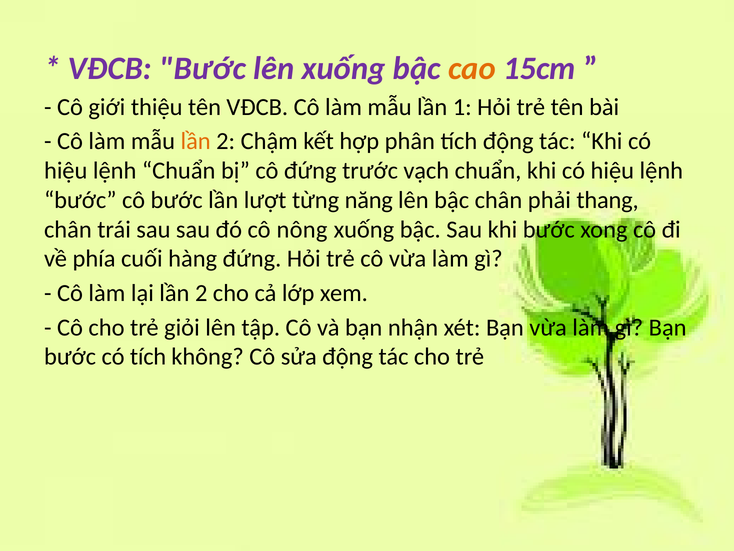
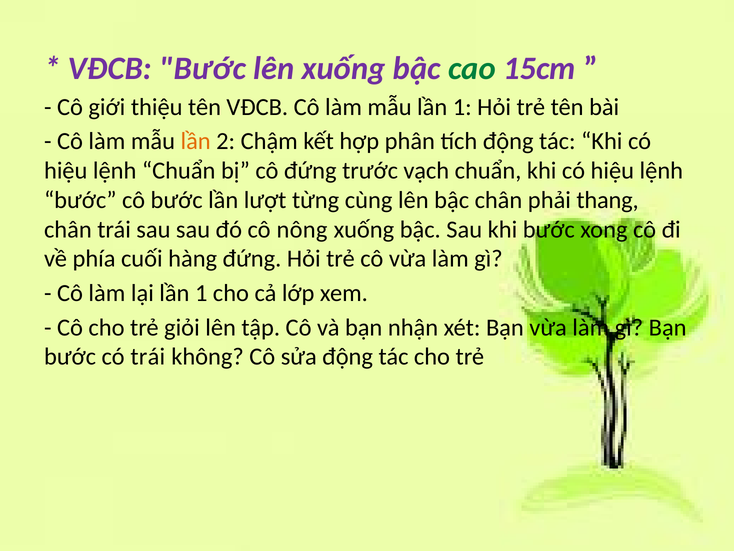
cao colour: orange -> green
năng: năng -> cùng
lại lần 2: 2 -> 1
có tích: tích -> trái
